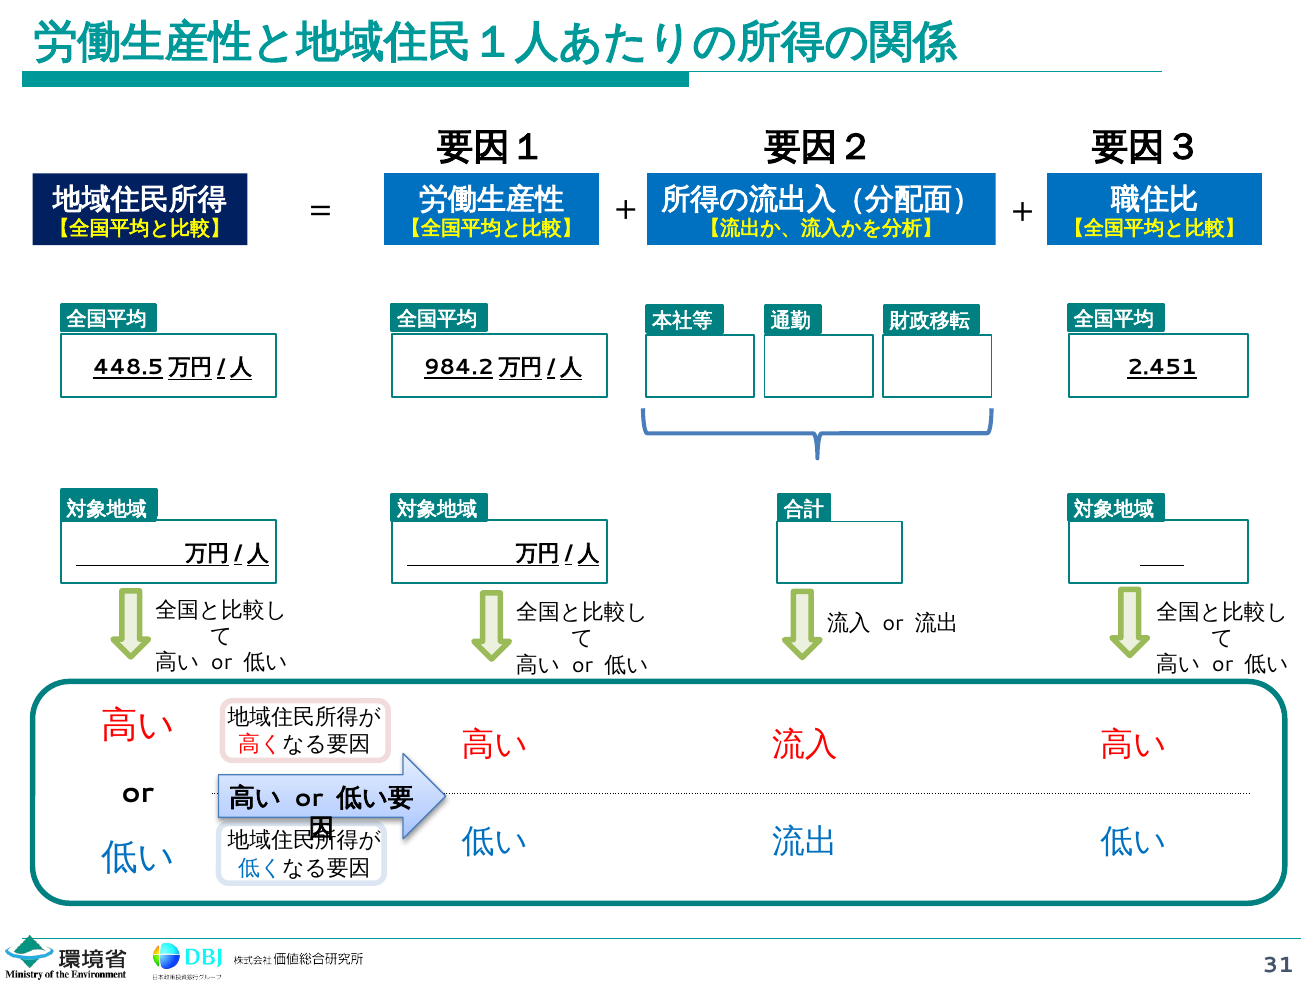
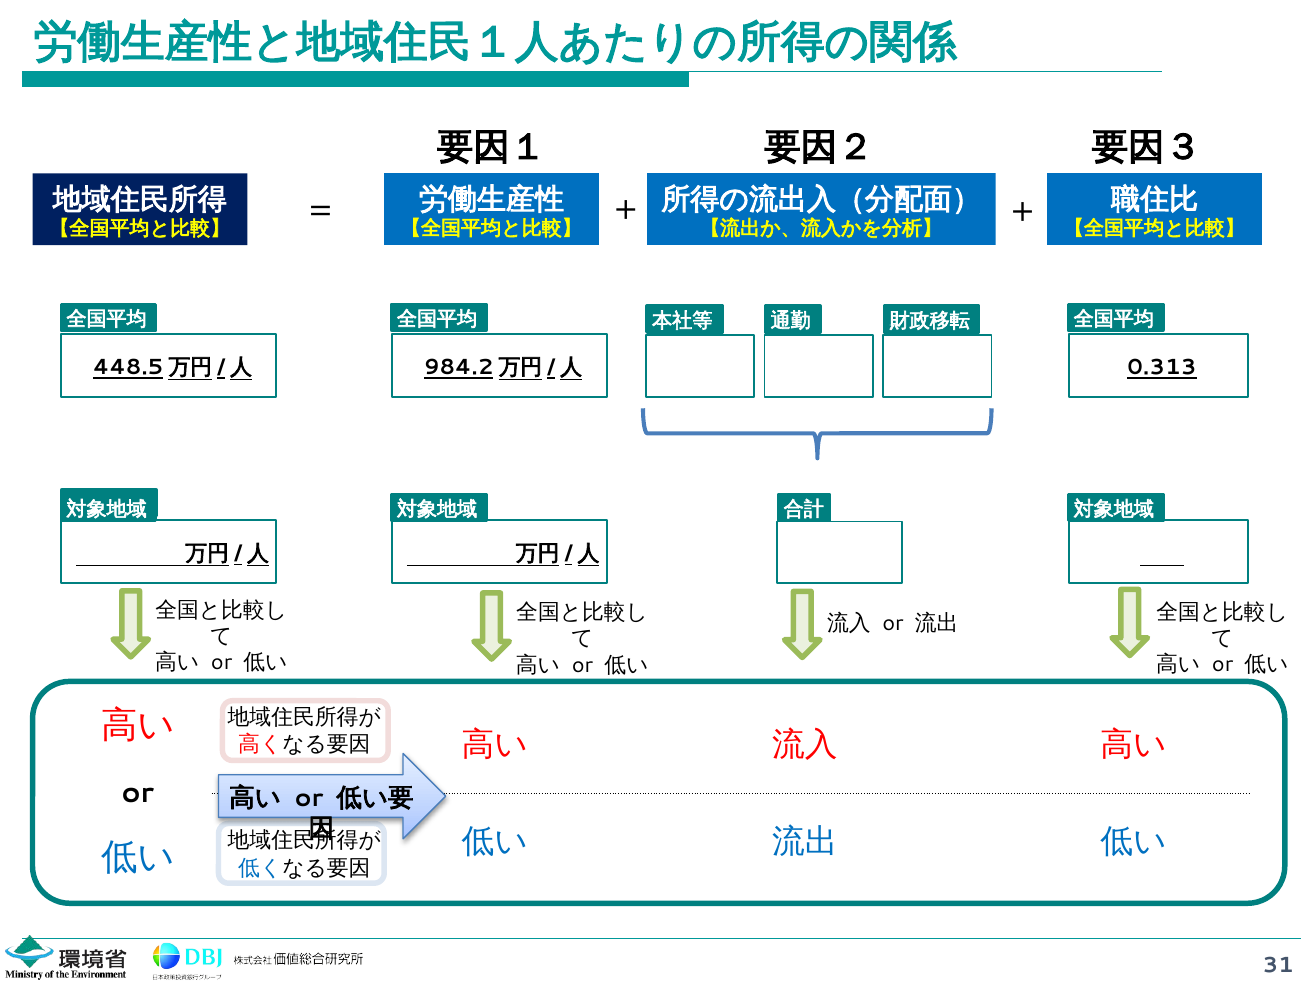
2.451: 2.451 -> 0.313
